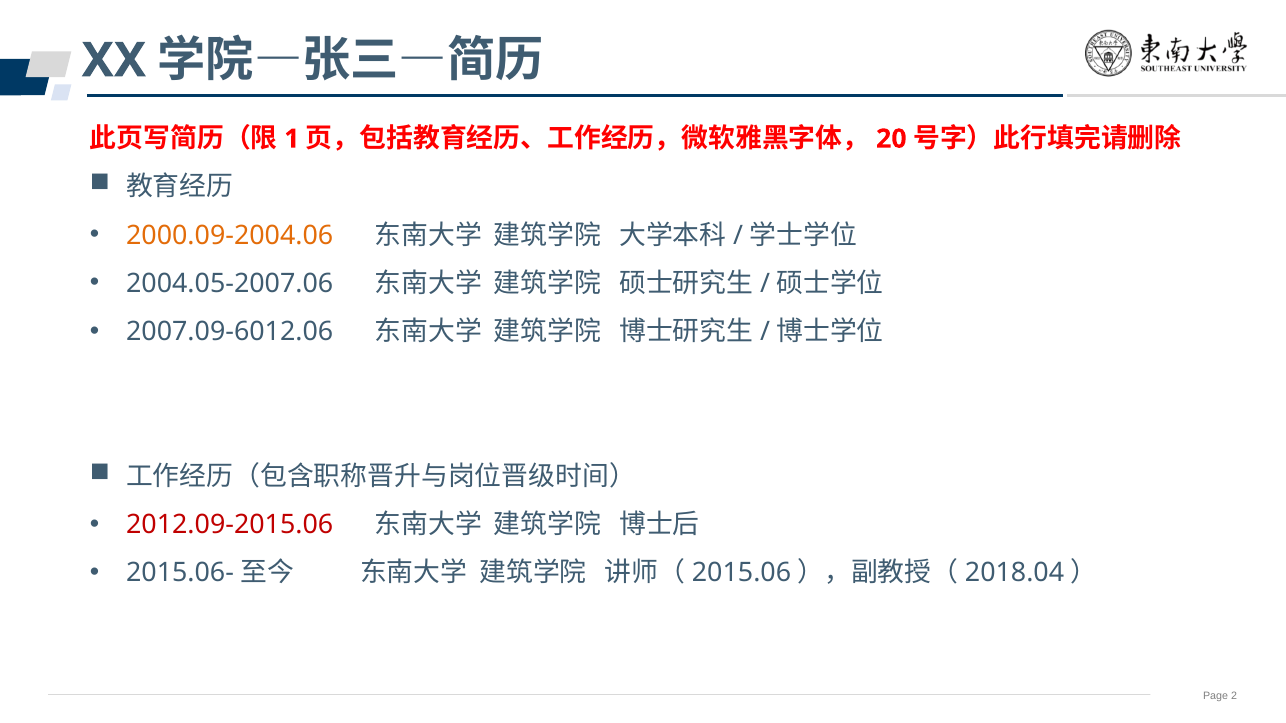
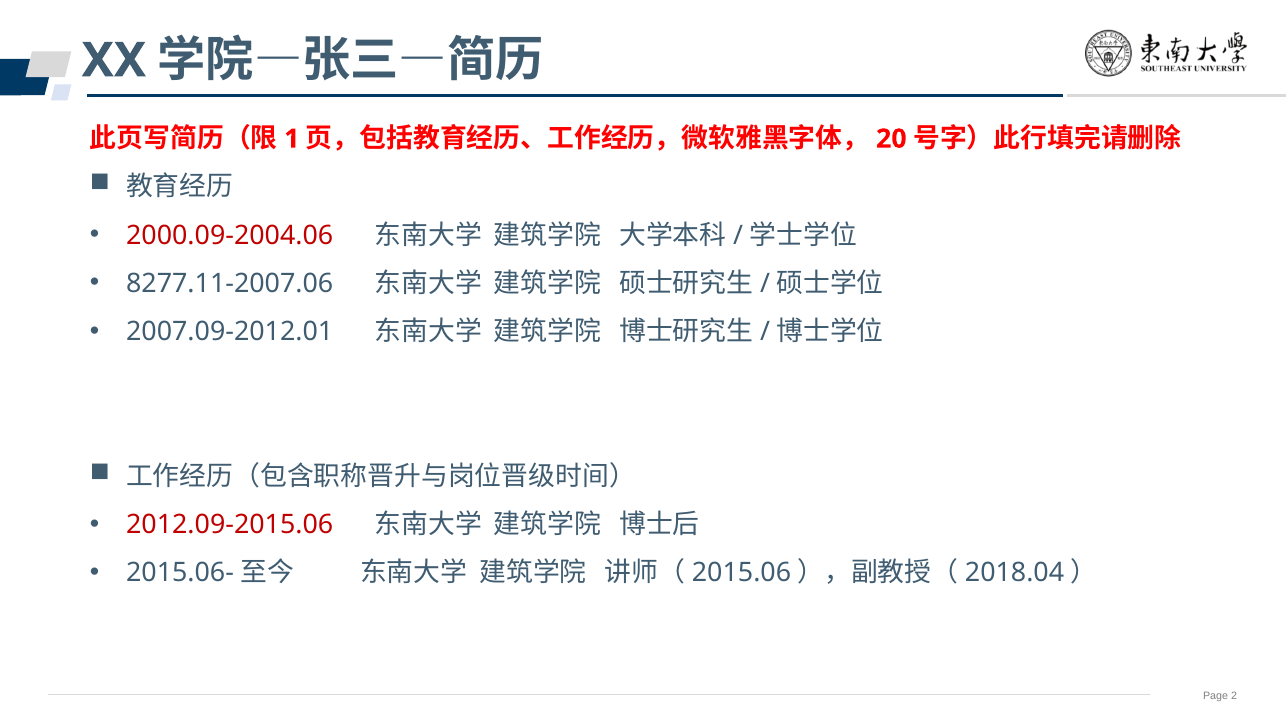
2000.09-2004.06 colour: orange -> red
2004.05-2007.06: 2004.05-2007.06 -> 8277.11-2007.06
2007.09-6012.06: 2007.09-6012.06 -> 2007.09-2012.01
